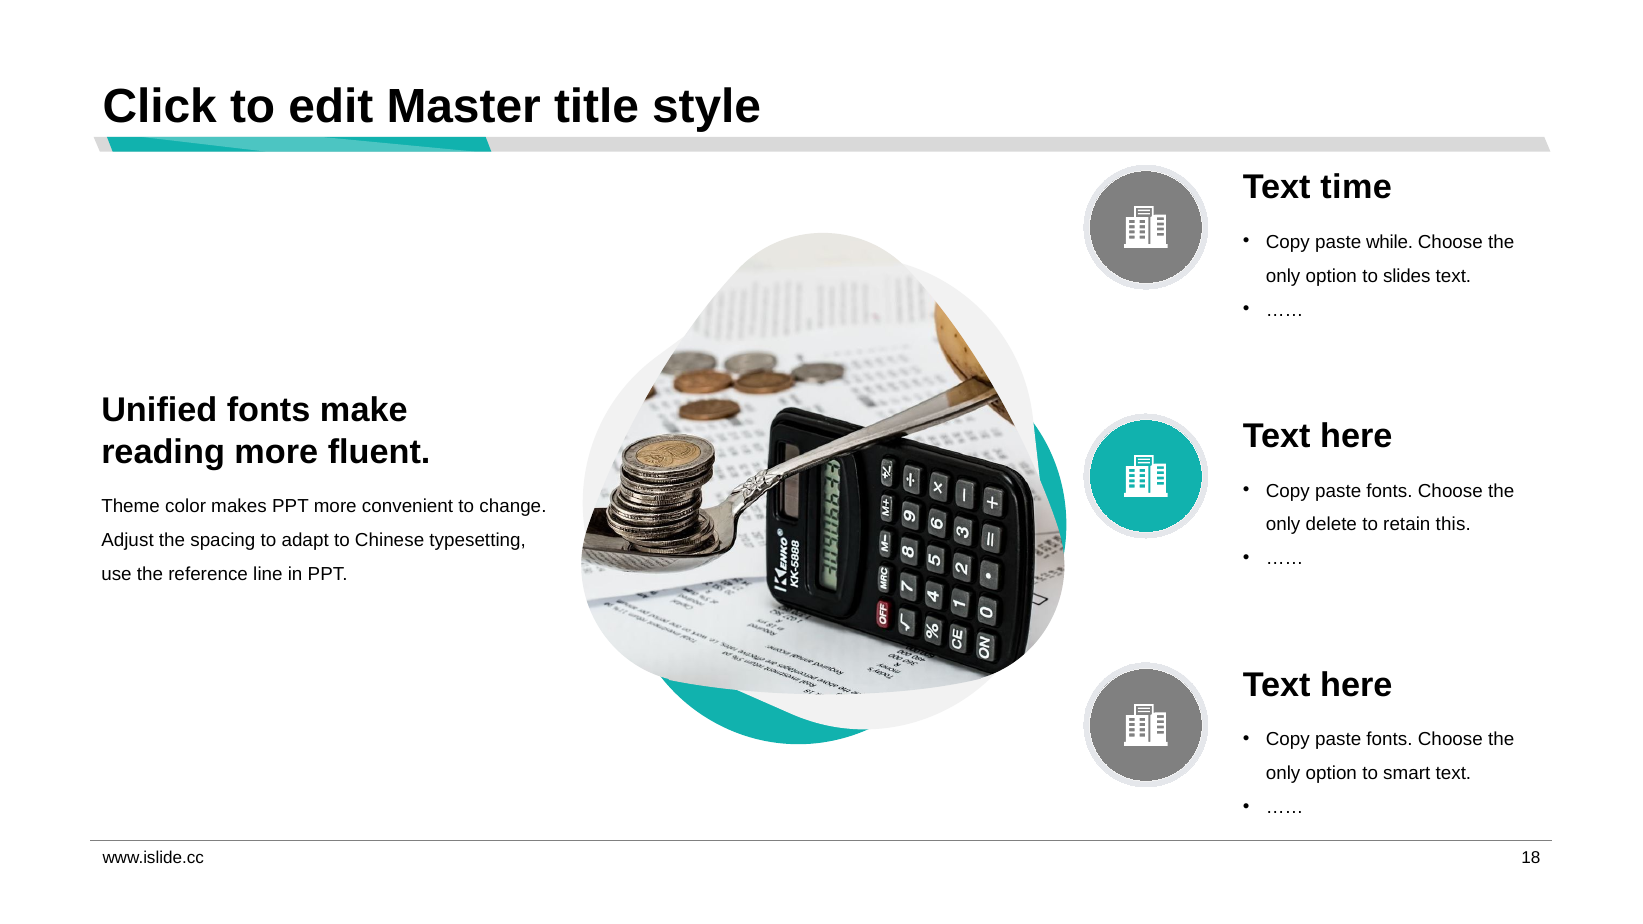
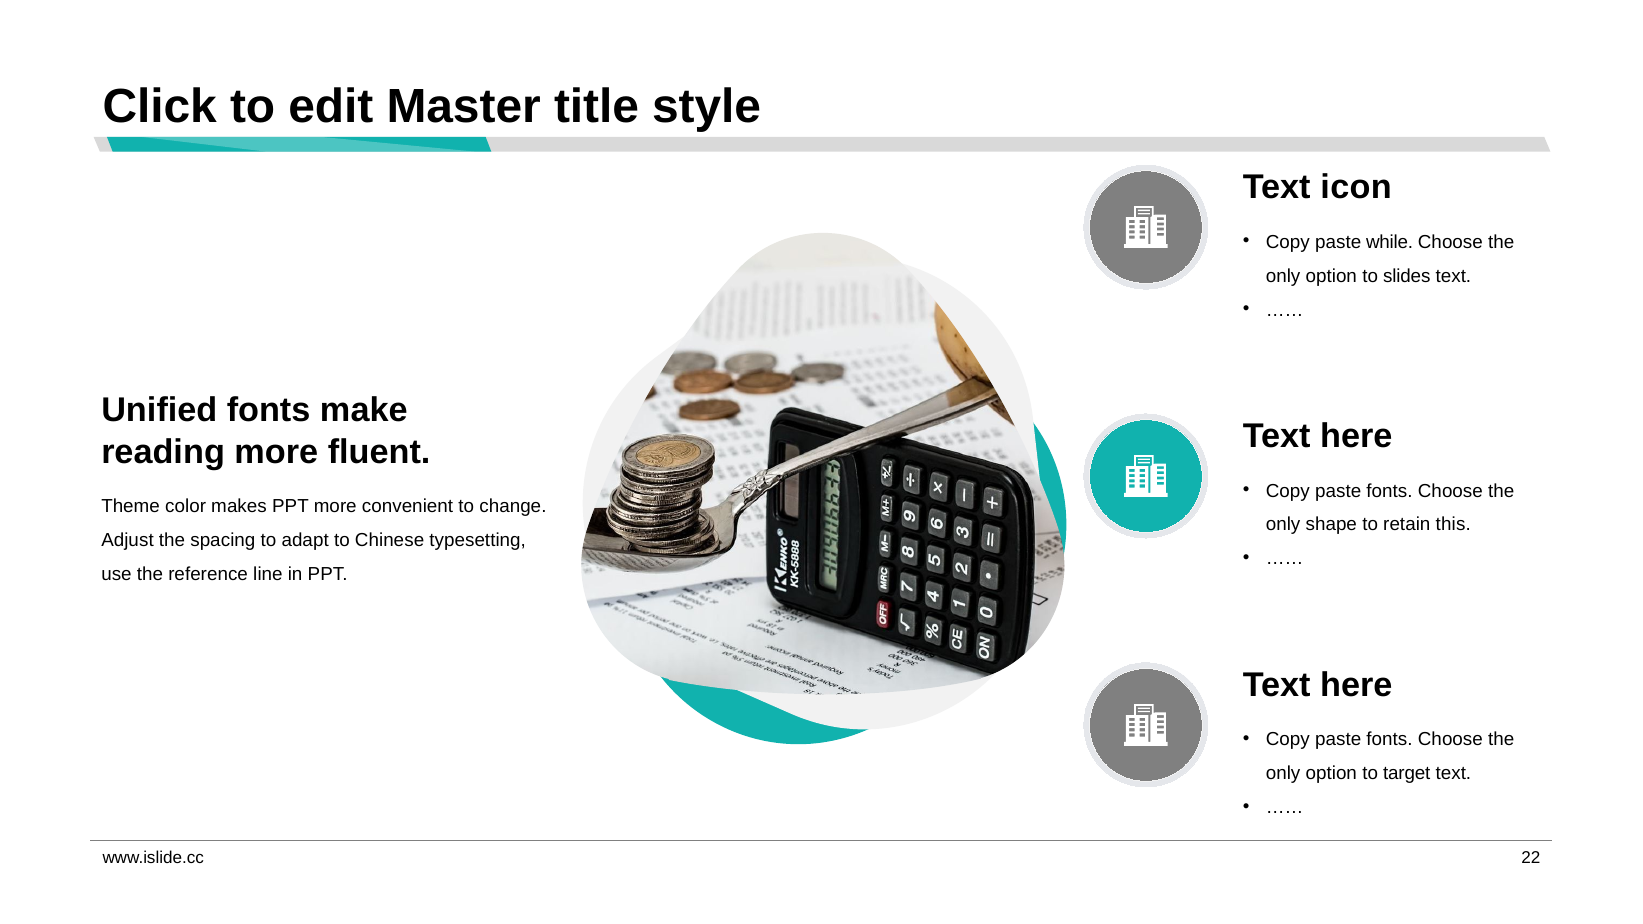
time: time -> icon
delete: delete -> shape
smart: smart -> target
18: 18 -> 22
